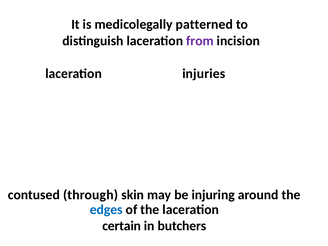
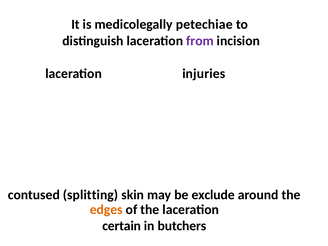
patterned: patterned -> petechiae
through: through -> splitting
injuring: injuring -> exclude
edges colour: blue -> orange
